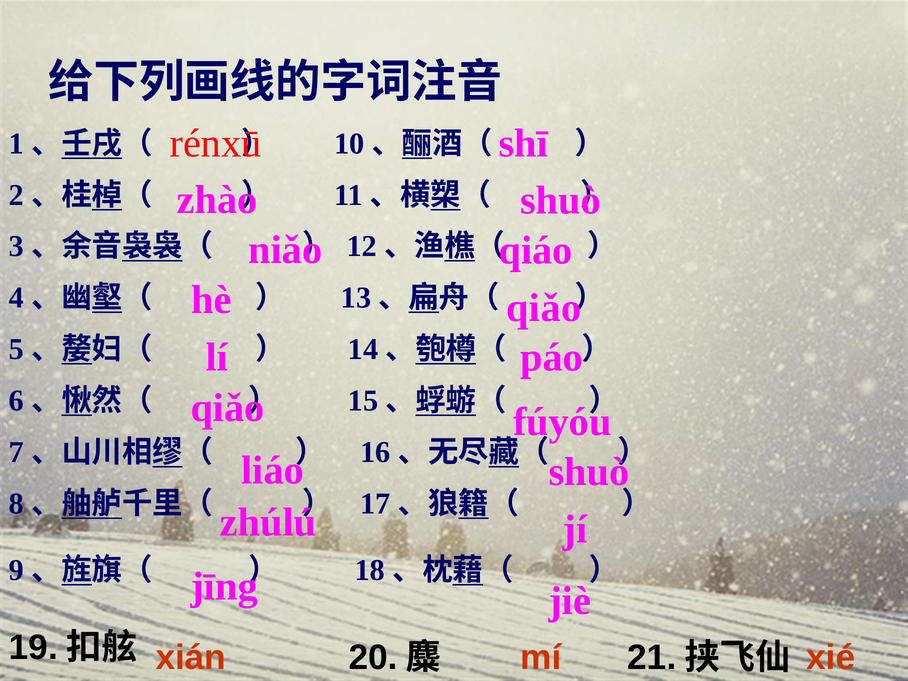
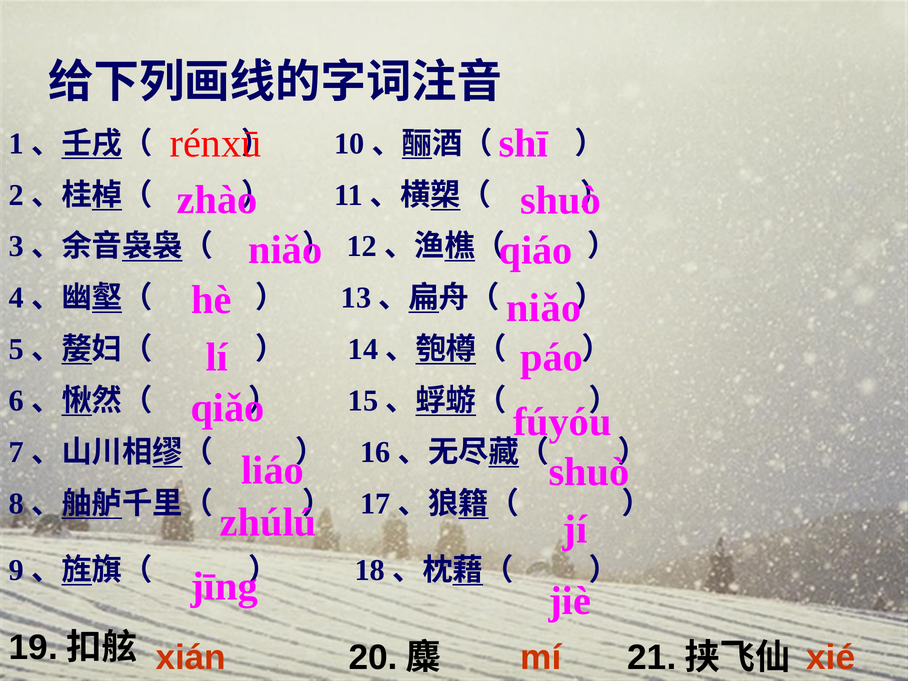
qiǎo at (544, 308): qiǎo -> niǎo
